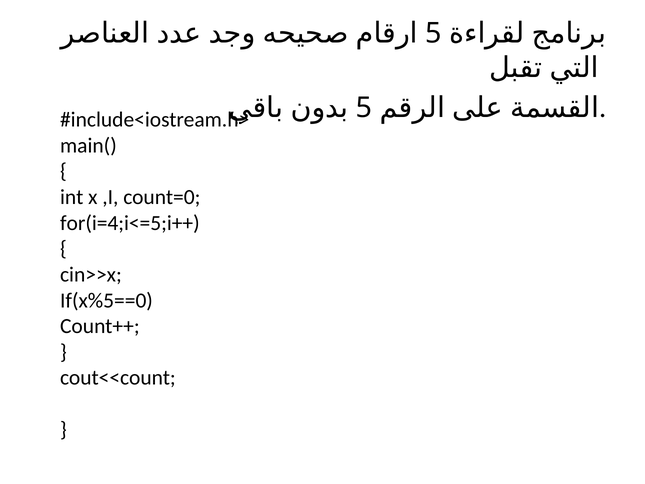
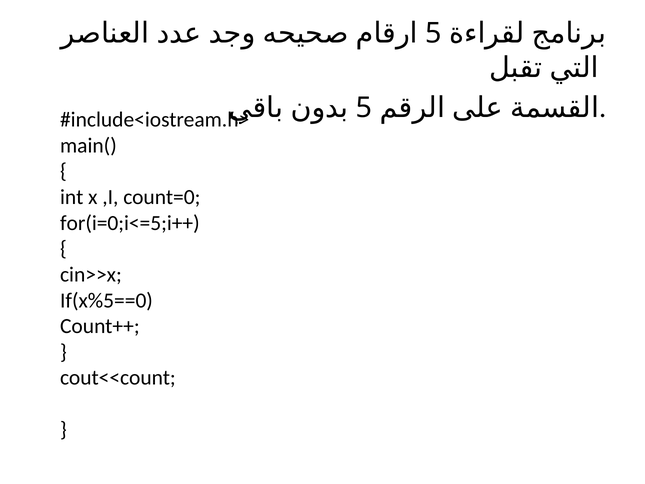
for(i=4;i<=5;i++: for(i=4;i<=5;i++ -> for(i=0;i<=5;i++
